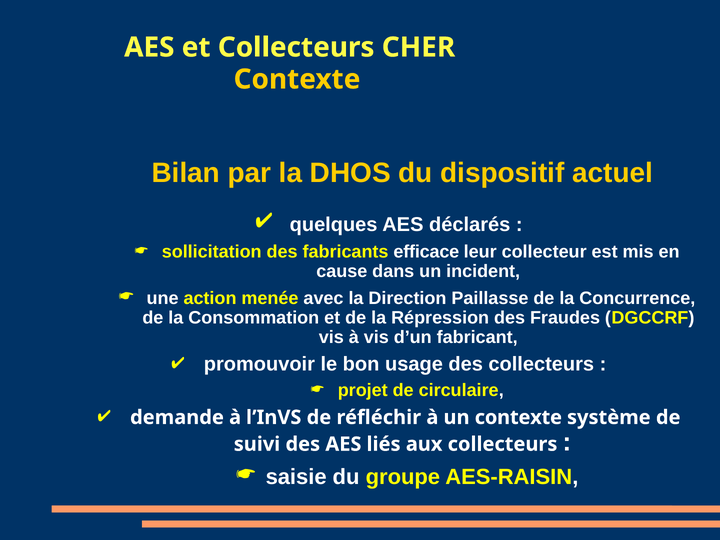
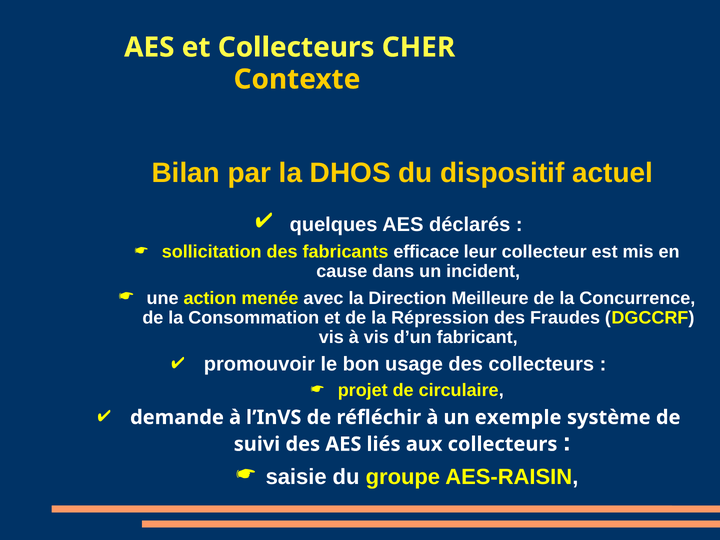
Paillasse: Paillasse -> Meilleure
un contexte: contexte -> exemple
